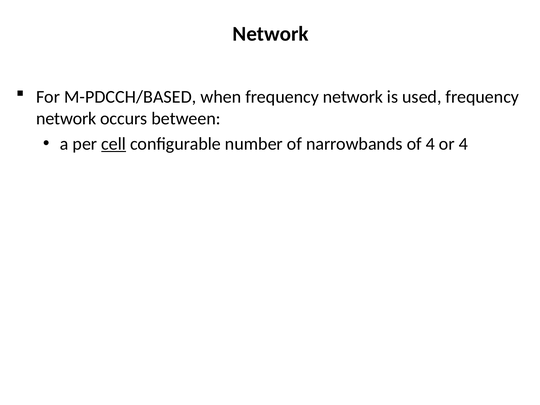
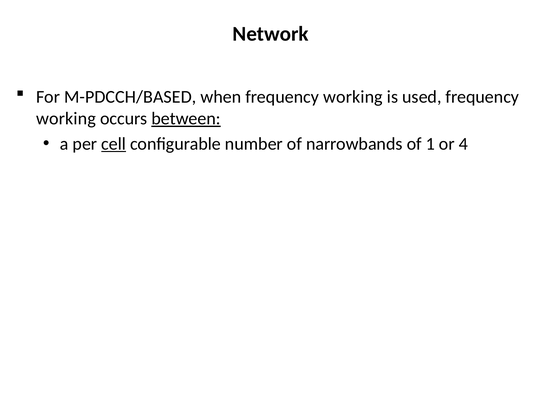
when frequency network: network -> working
network at (66, 119): network -> working
between underline: none -> present
of 4: 4 -> 1
